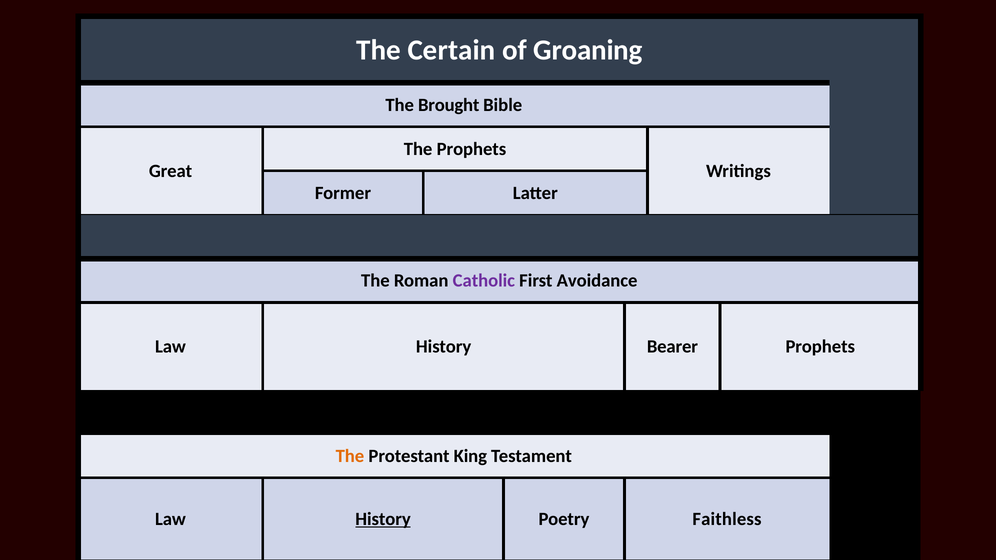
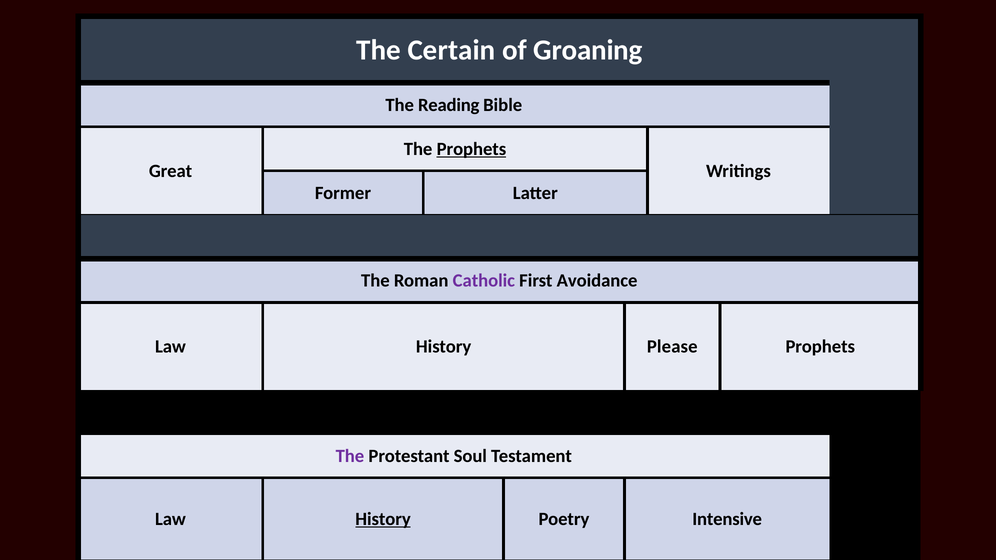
Brought: Brought -> Reading
Prophets at (471, 149) underline: none -> present
Bearer: Bearer -> Please
The at (350, 457) colour: orange -> purple
King: King -> Soul
Faithless: Faithless -> Intensive
